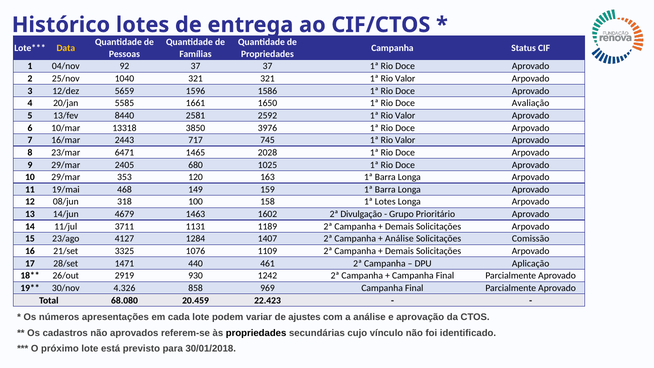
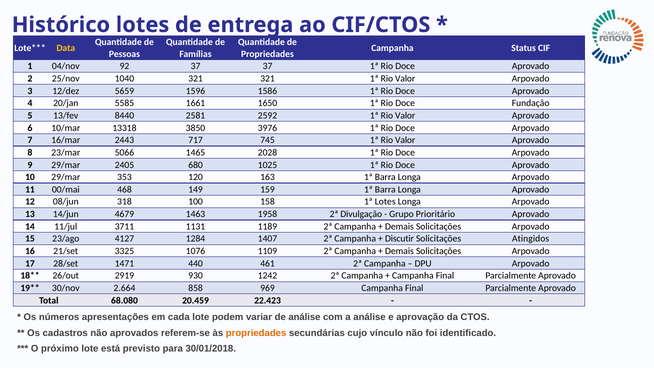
Avaliação: Avaliação -> Fundação
6471: 6471 -> 5066
19/mai: 19/mai -> 00/mai
1602: 1602 -> 1958
Análise at (399, 239): Análise -> Discutir
Comissão: Comissão -> Atingidos
DPU Aplicação: Aplicação -> Arpovado
4.326: 4.326 -> 2.664
de ajustes: ajustes -> análise
propriedades at (256, 333) colour: black -> orange
